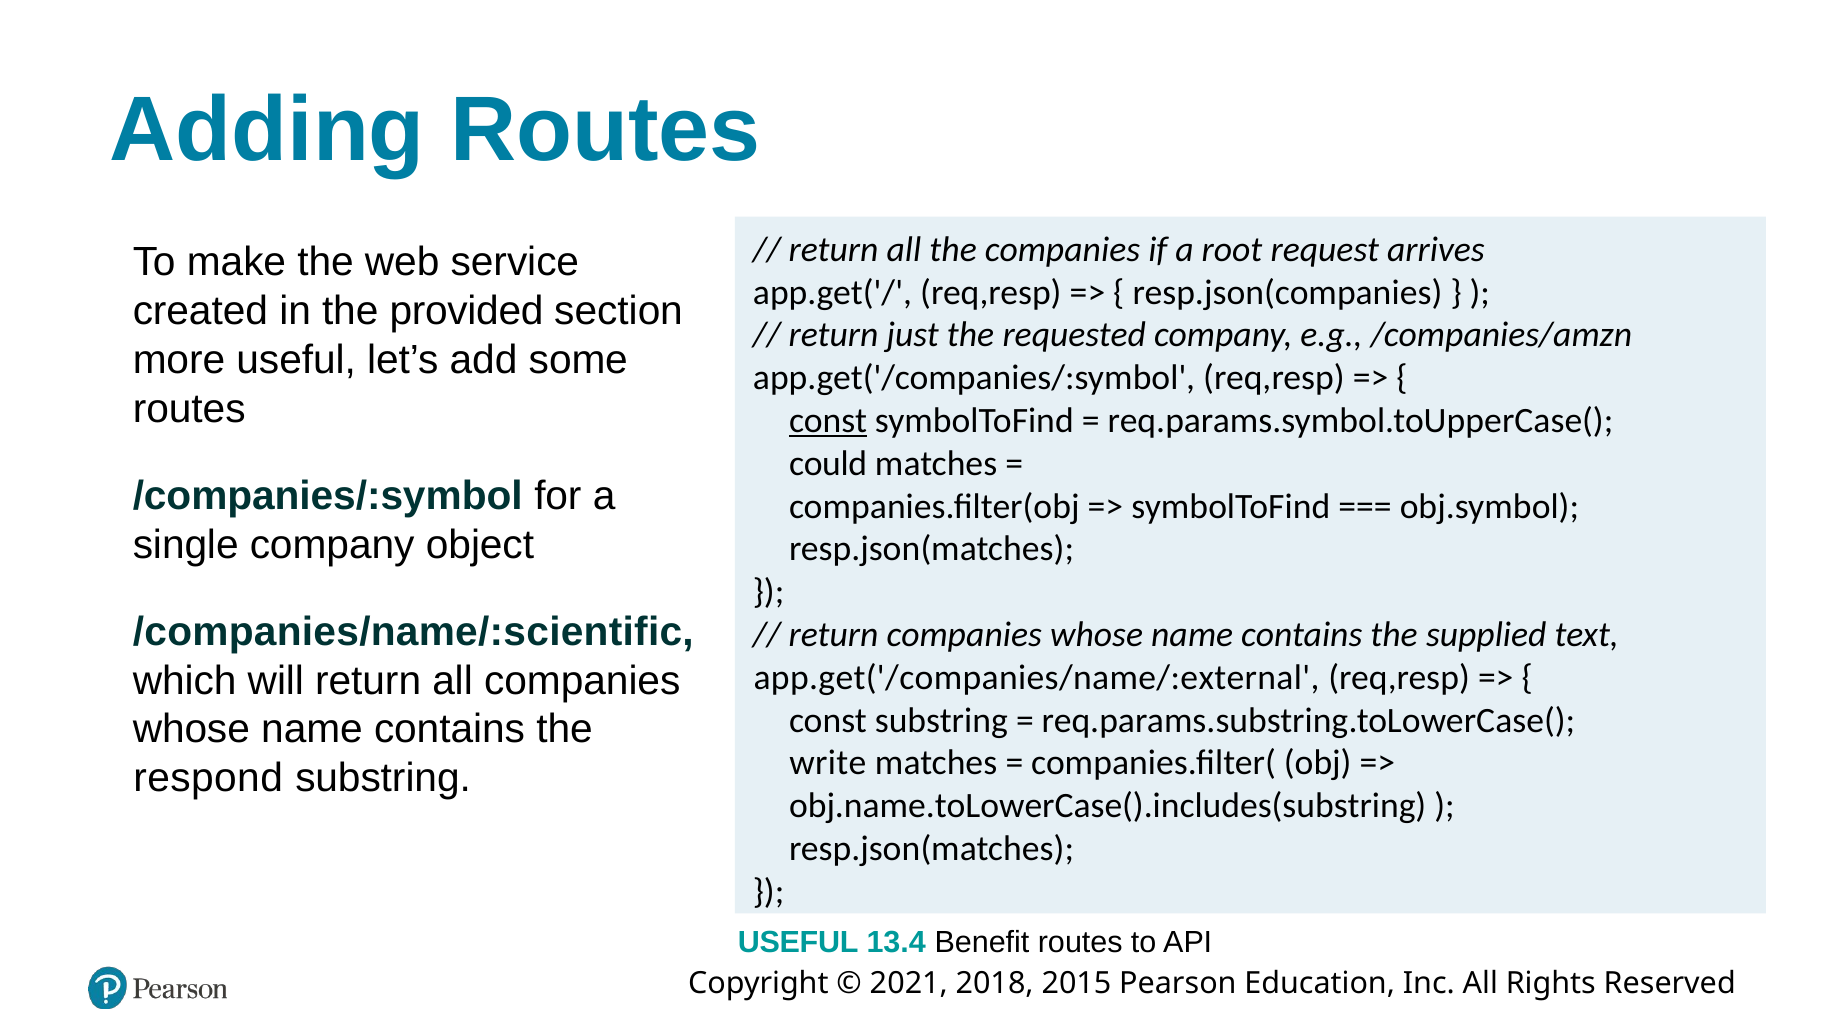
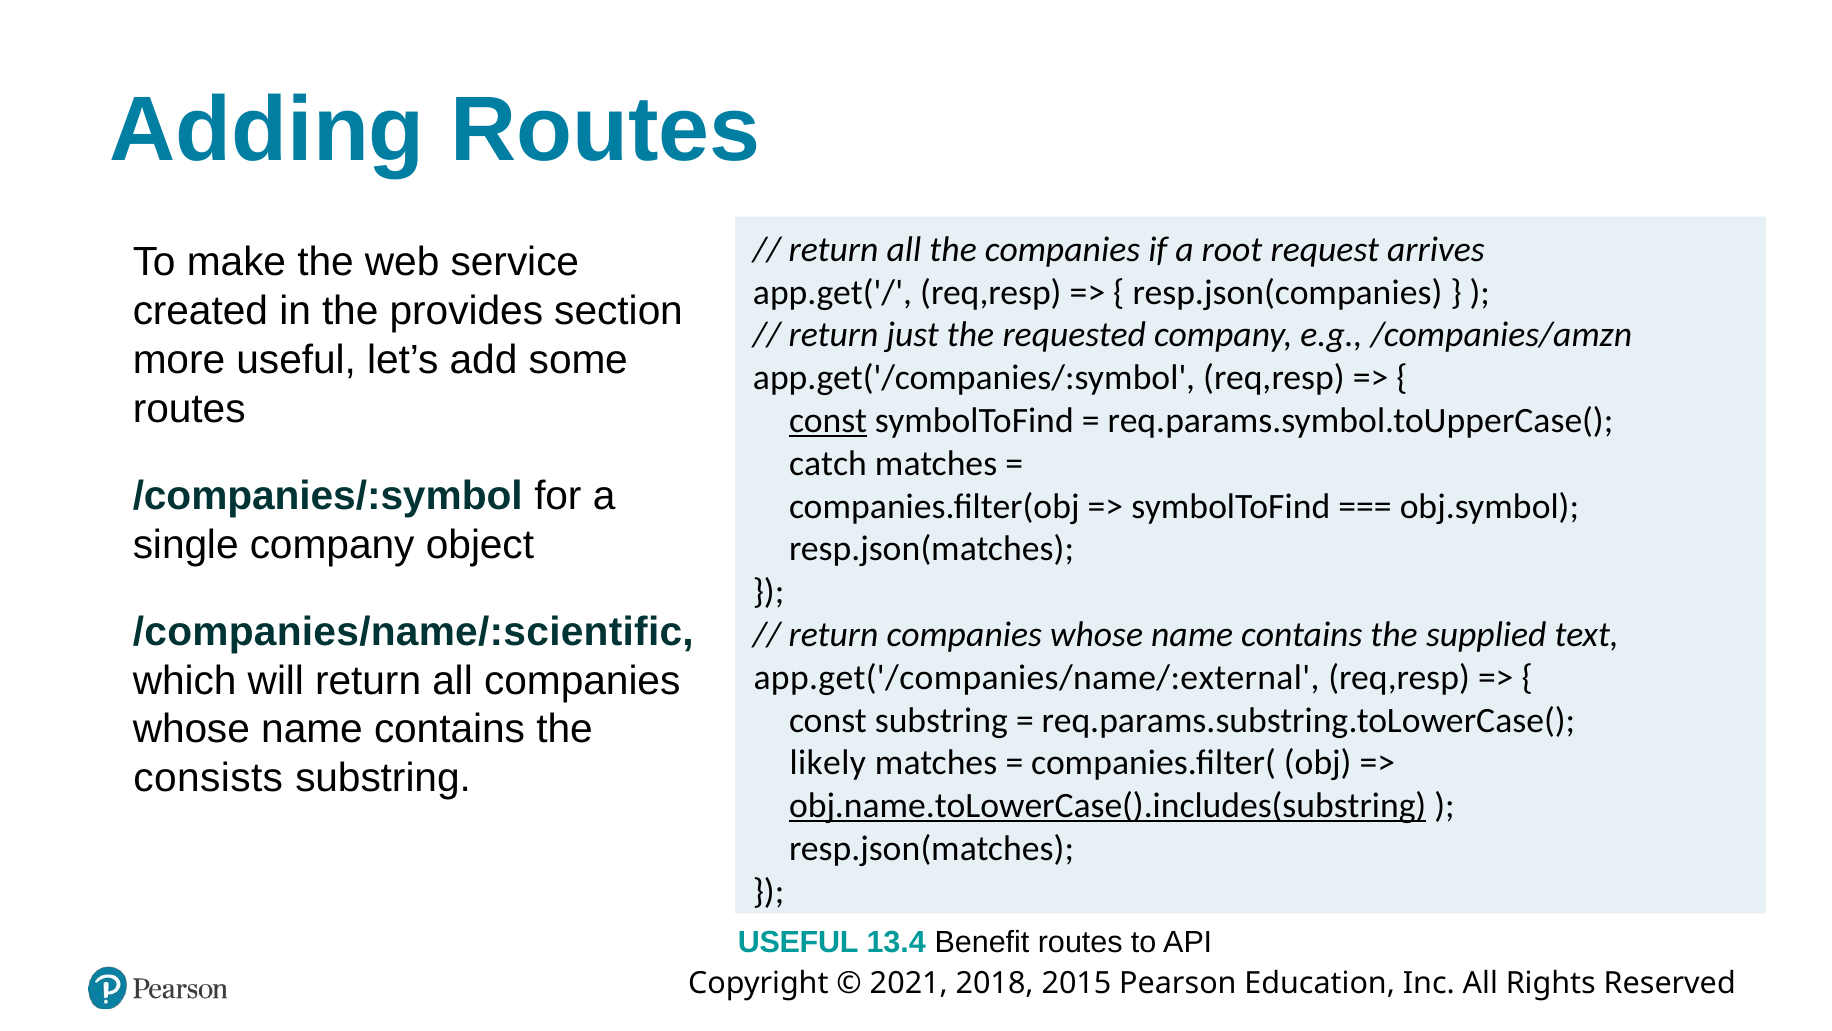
provided: provided -> provides
could: could -> catch
write: write -> likely
respond: respond -> consists
obj.name.toLowerCase().includes(substring underline: none -> present
